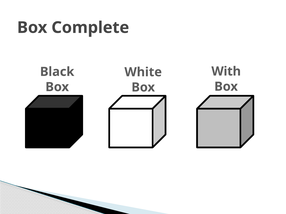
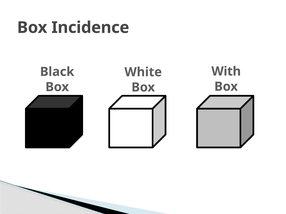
Complete: Complete -> Incidence
